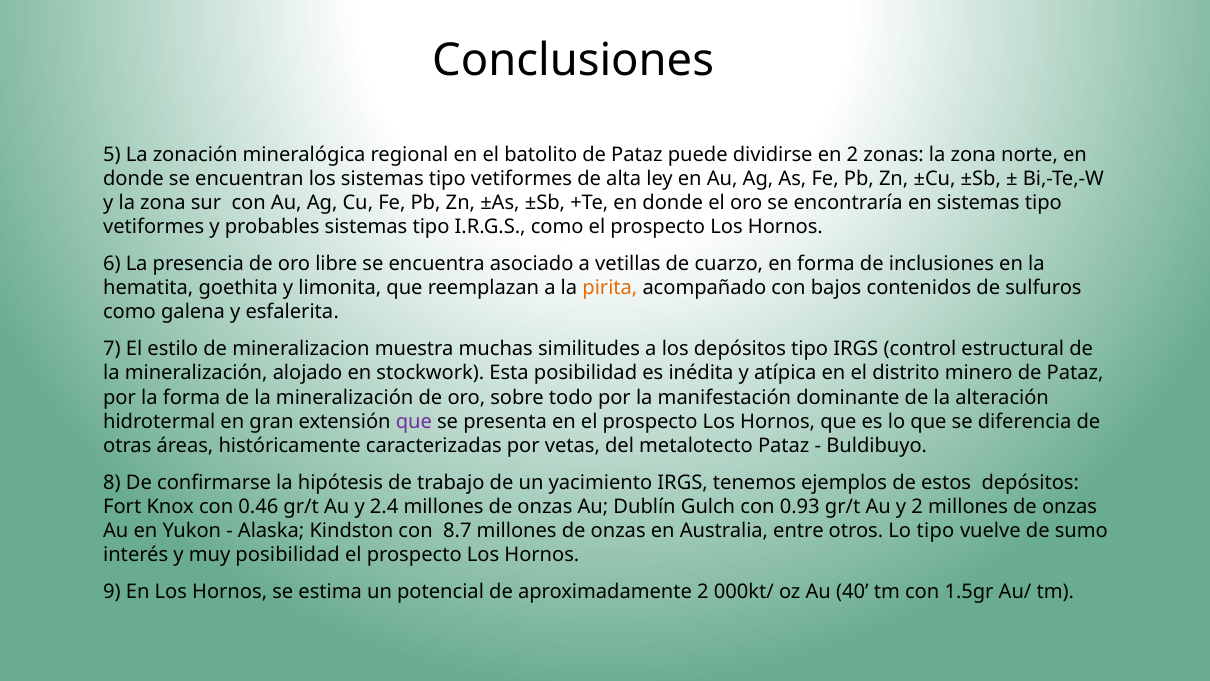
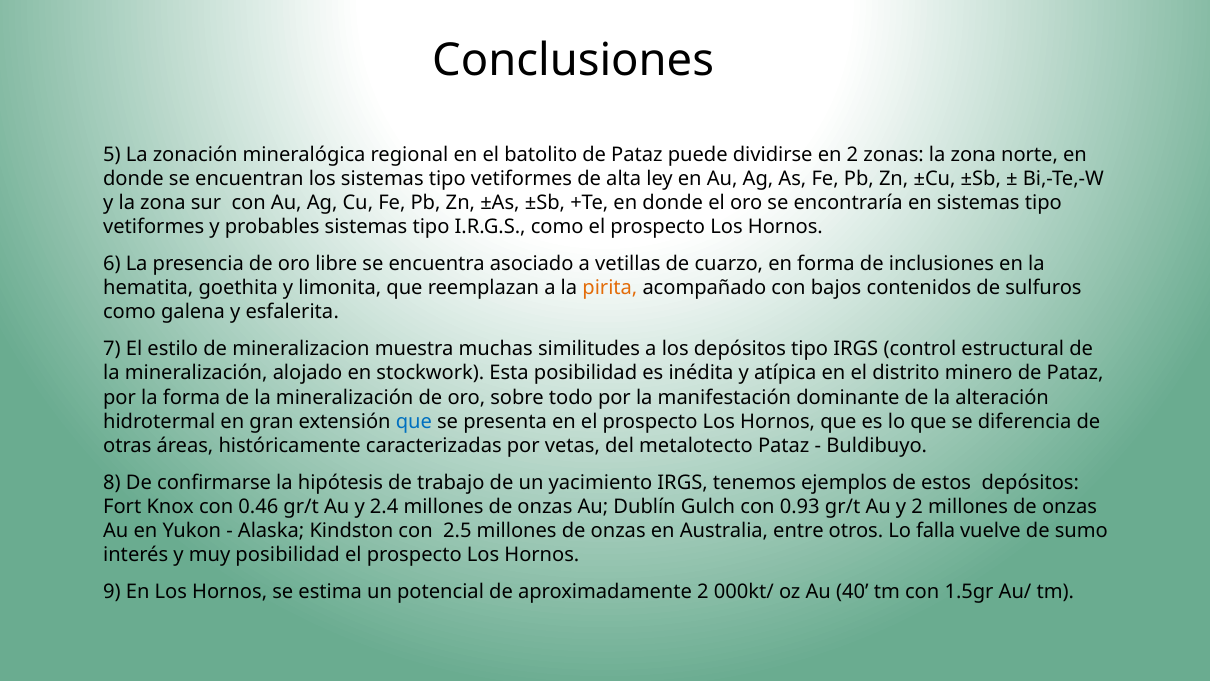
que at (414, 421) colour: purple -> blue
8.7: 8.7 -> 2.5
Lo tipo: tipo -> falla
